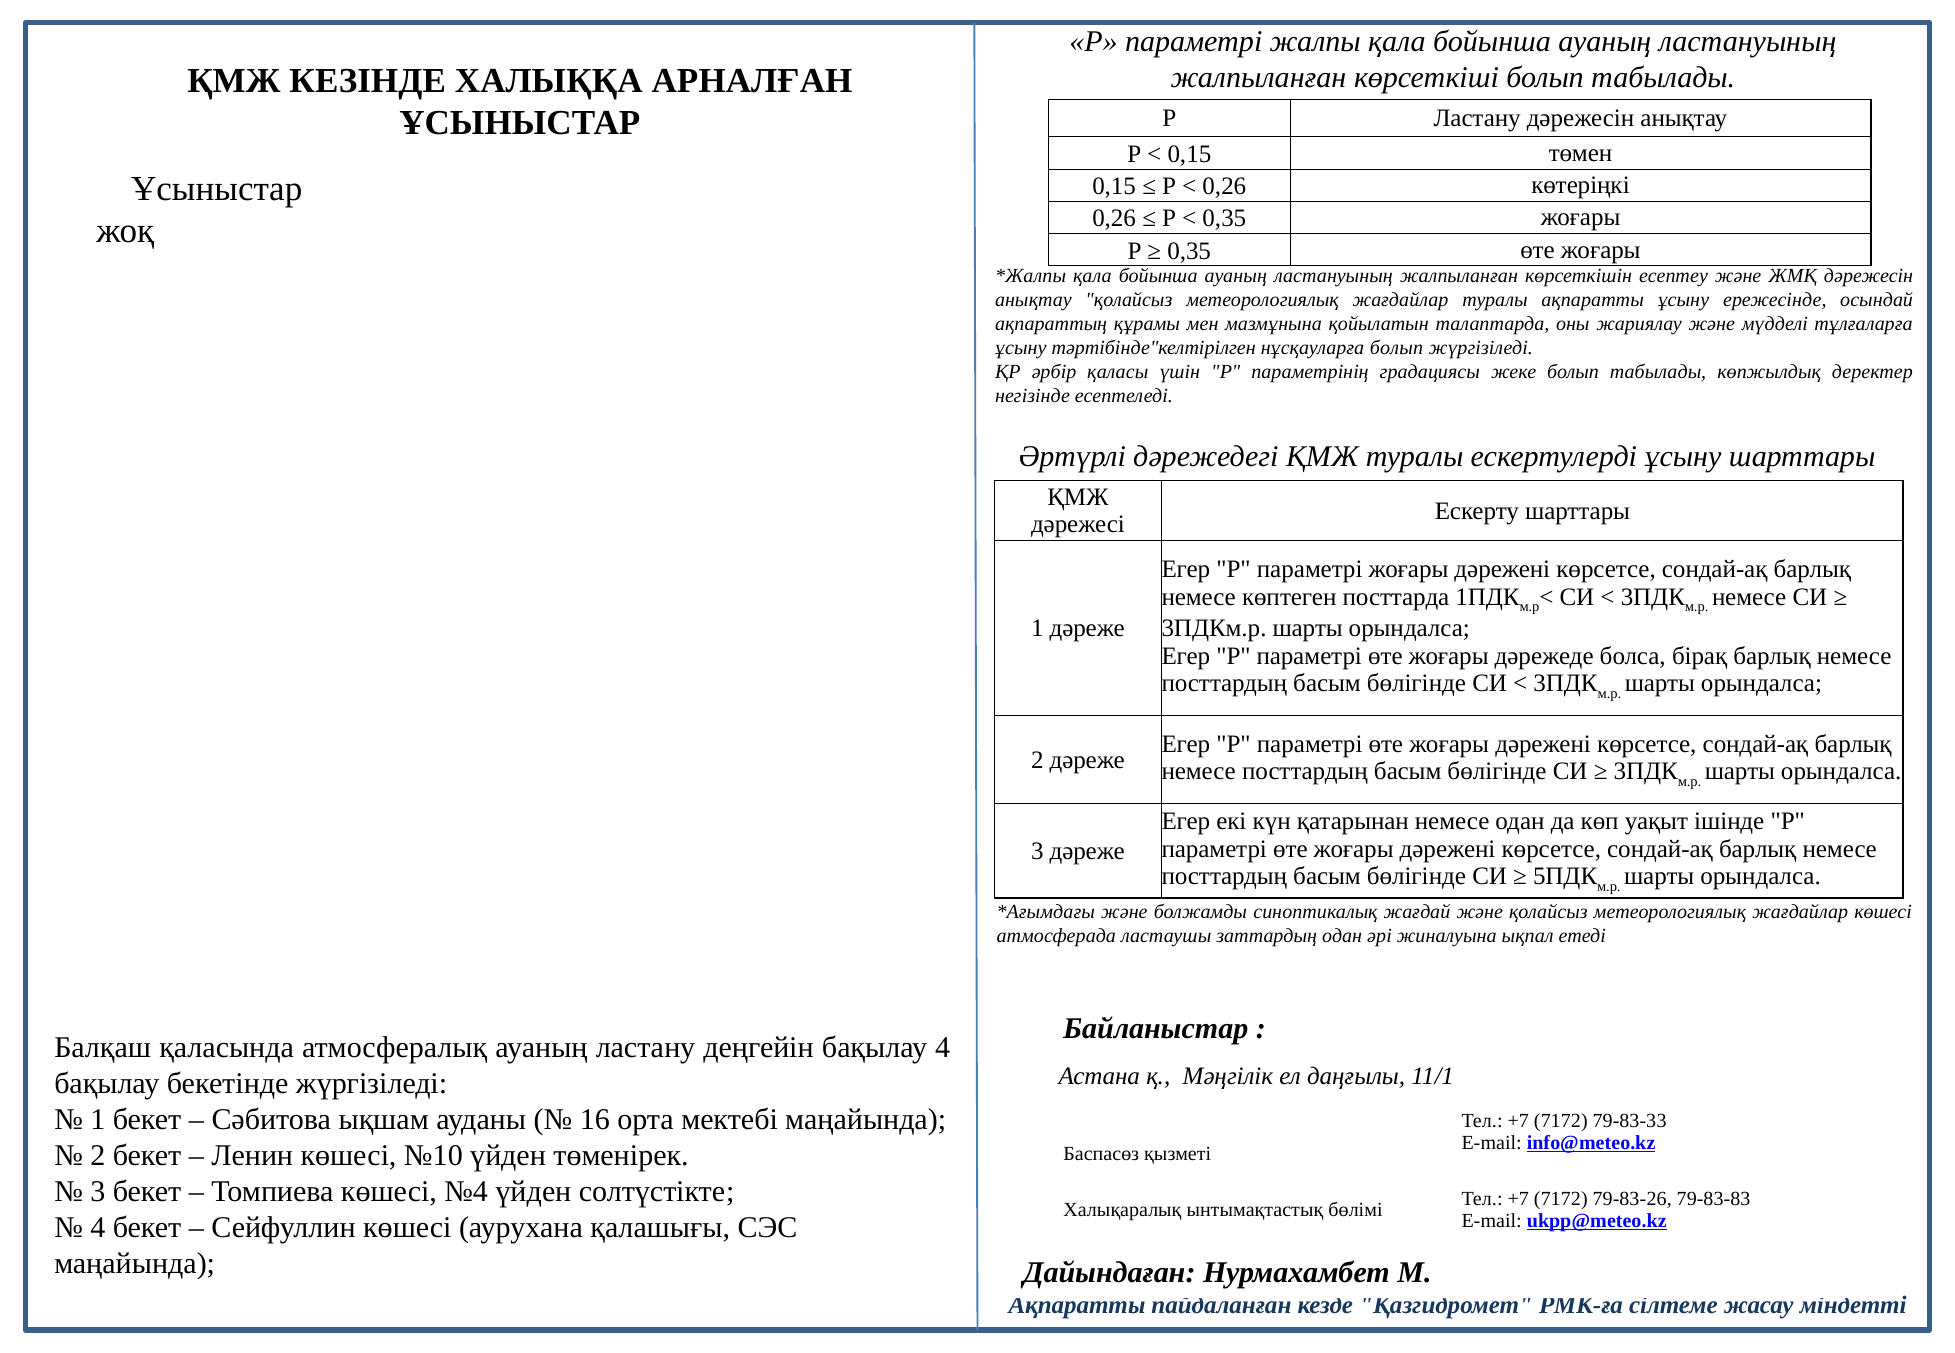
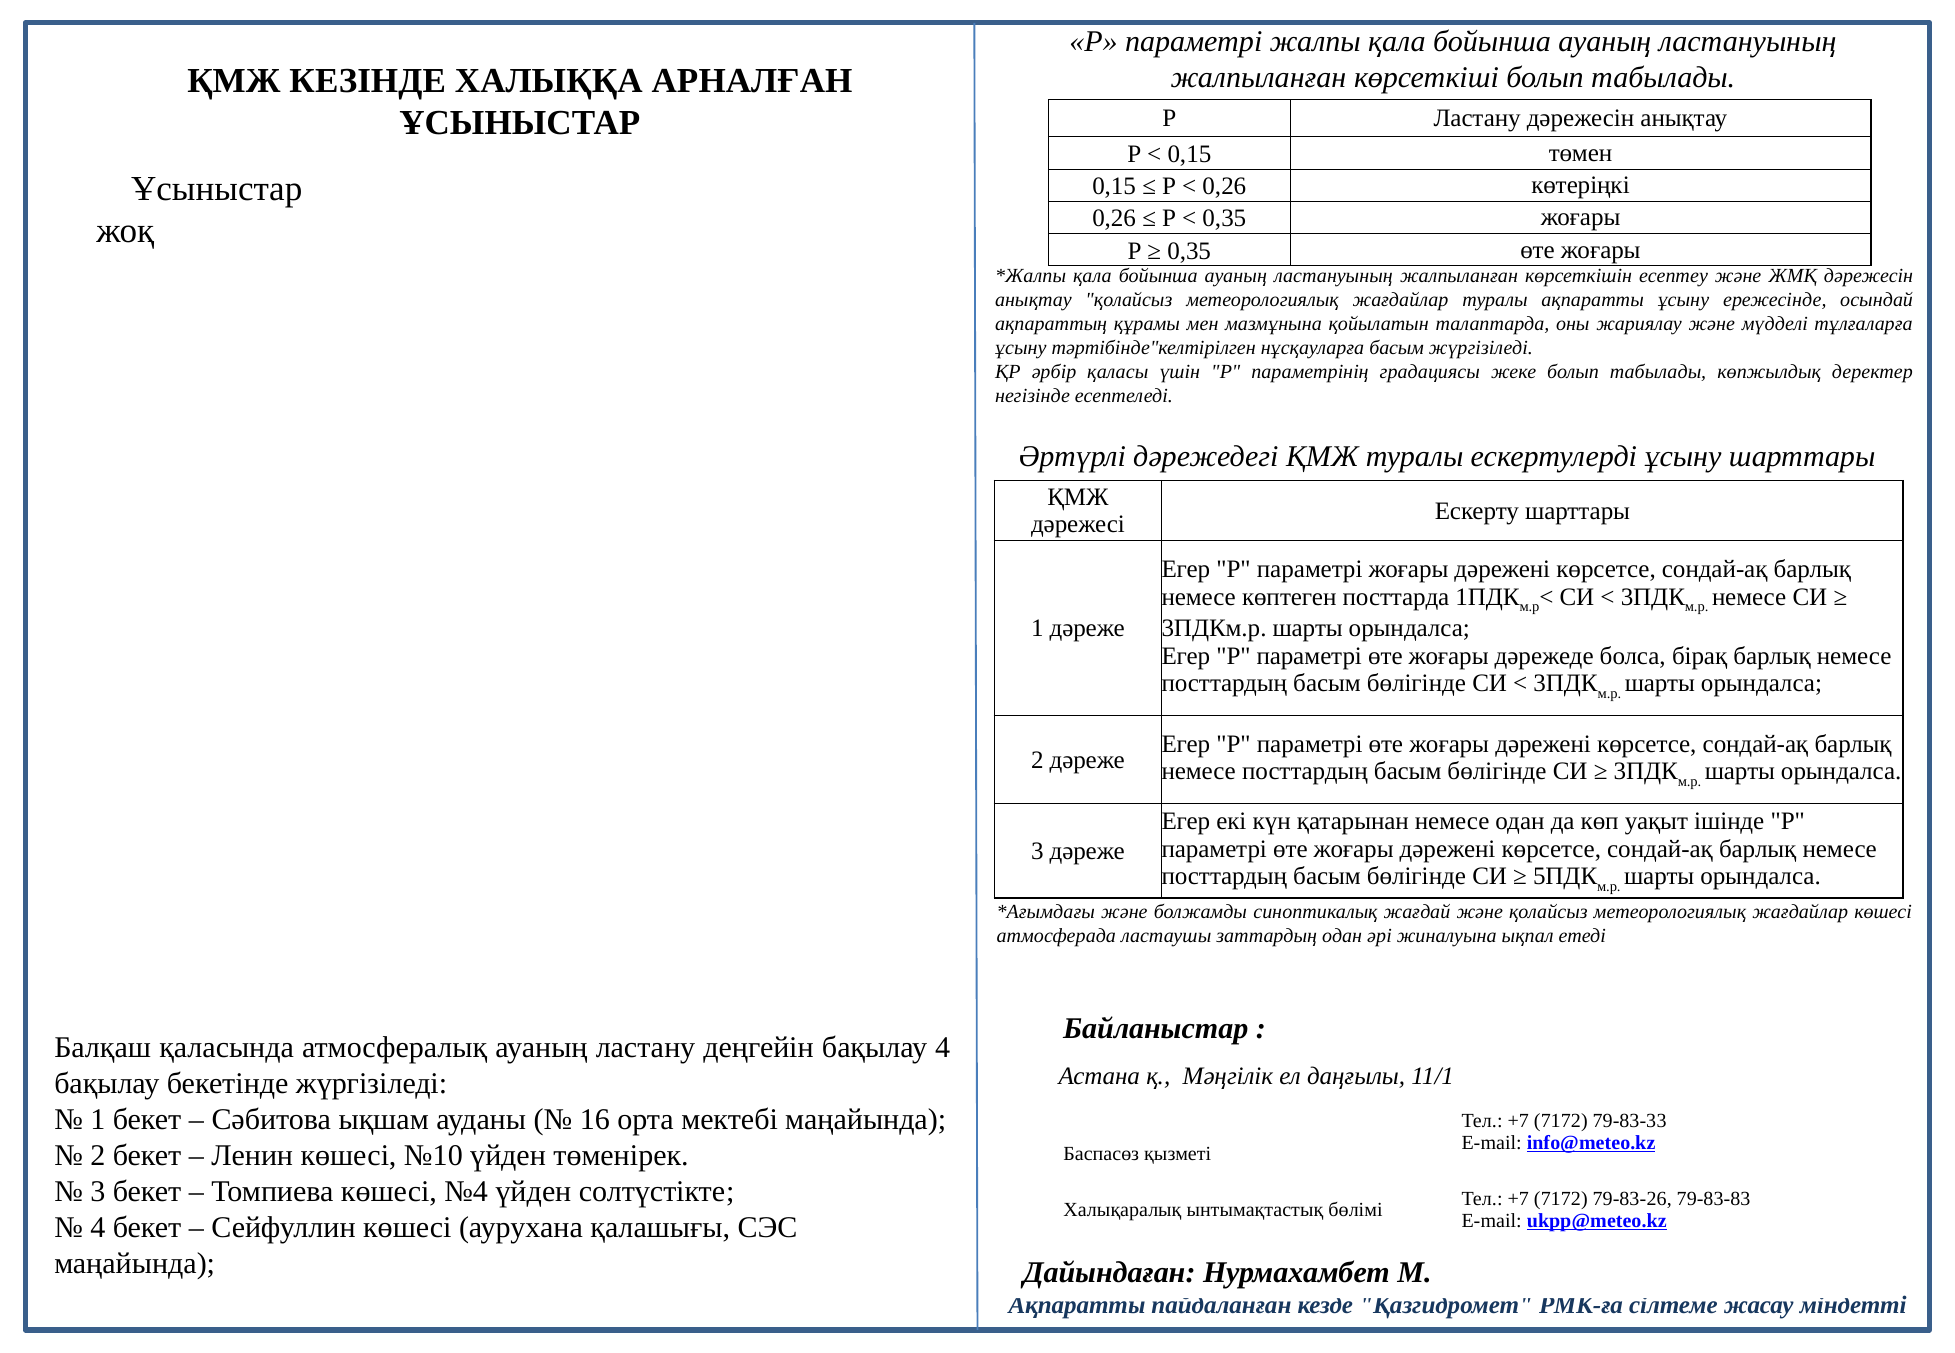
нұсқауларға болып: болып -> басым
